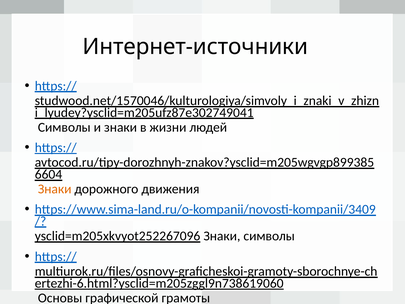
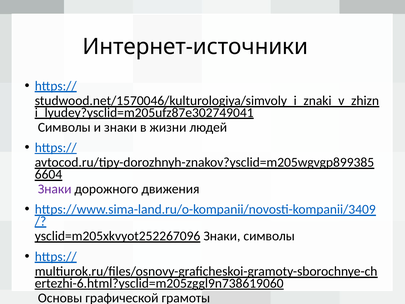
Знаки at (55, 189) colour: orange -> purple
